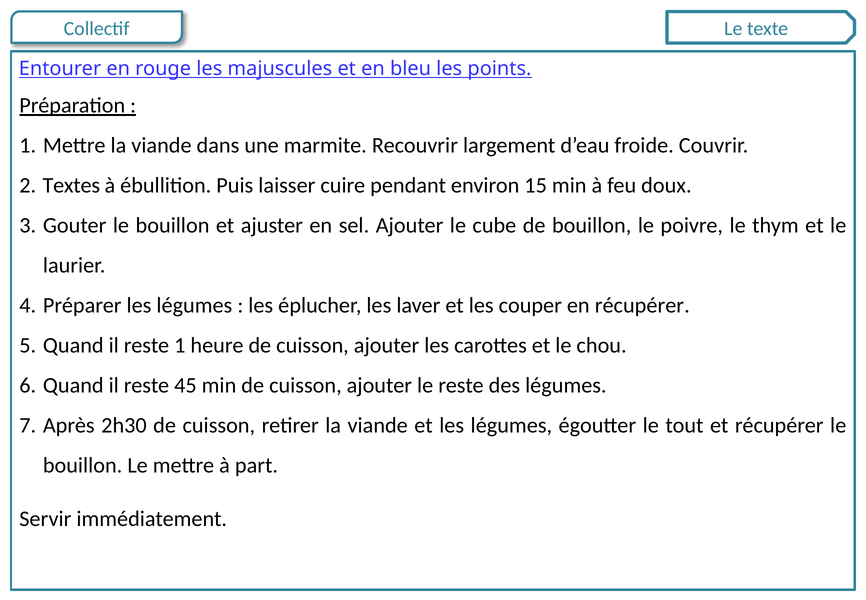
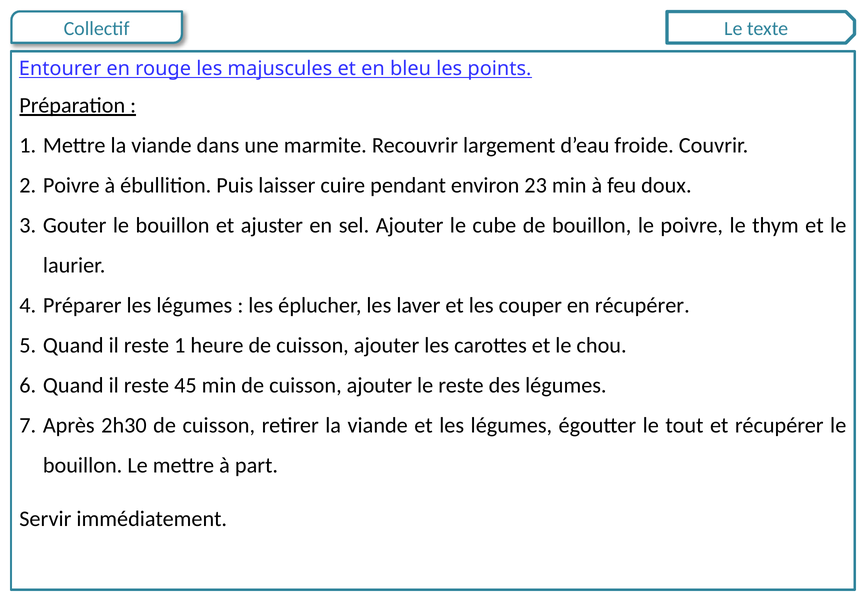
Textes at (71, 185): Textes -> Poivre
15: 15 -> 23
